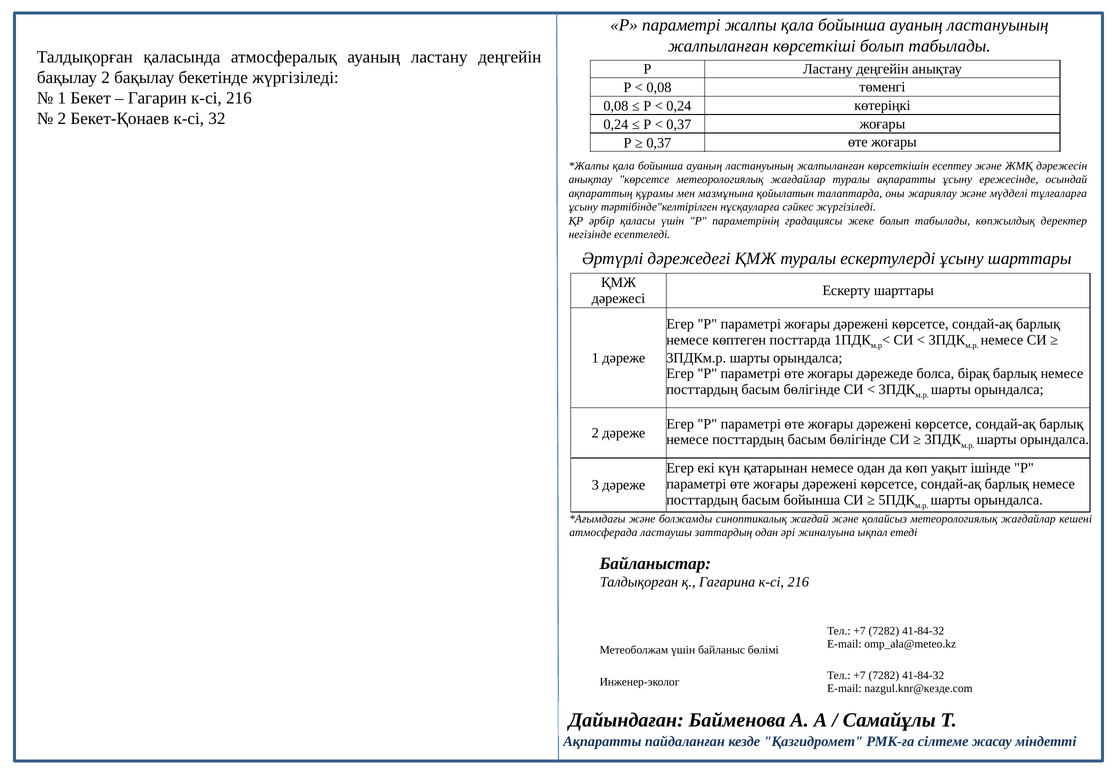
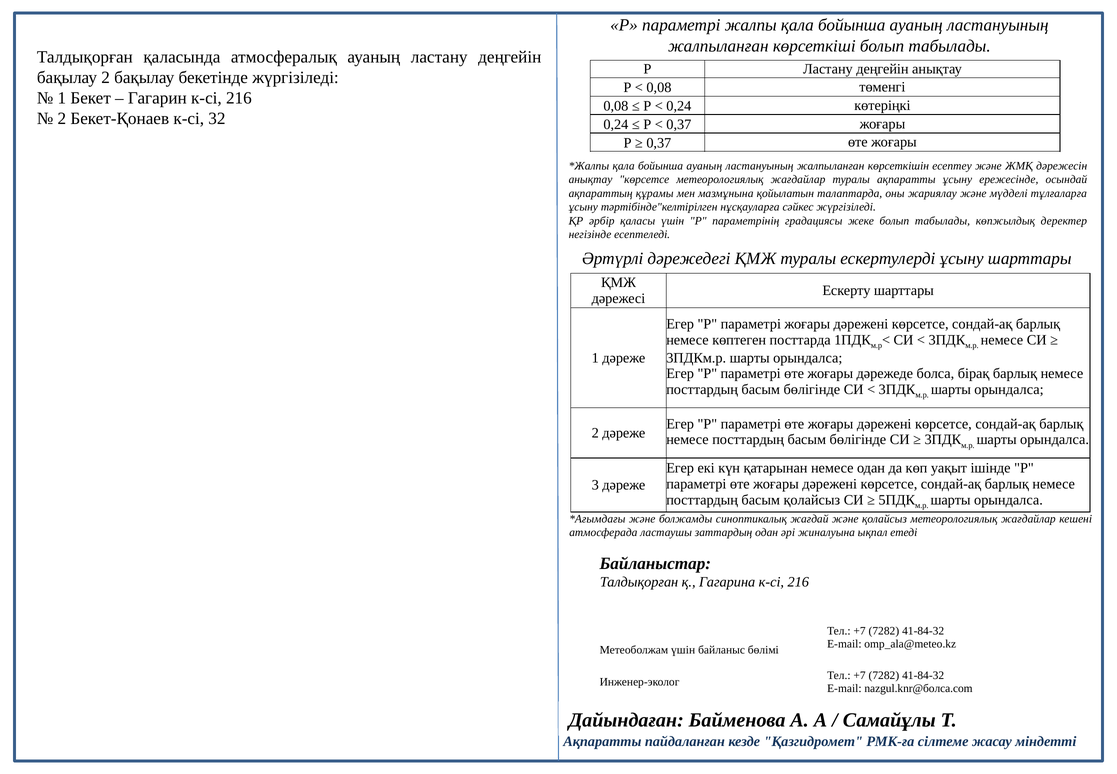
басым бойынша: бойынша -> қолайсыз
nazgul.knr@кезде.com: nazgul.knr@кезде.com -> nazgul.knr@болса.com
